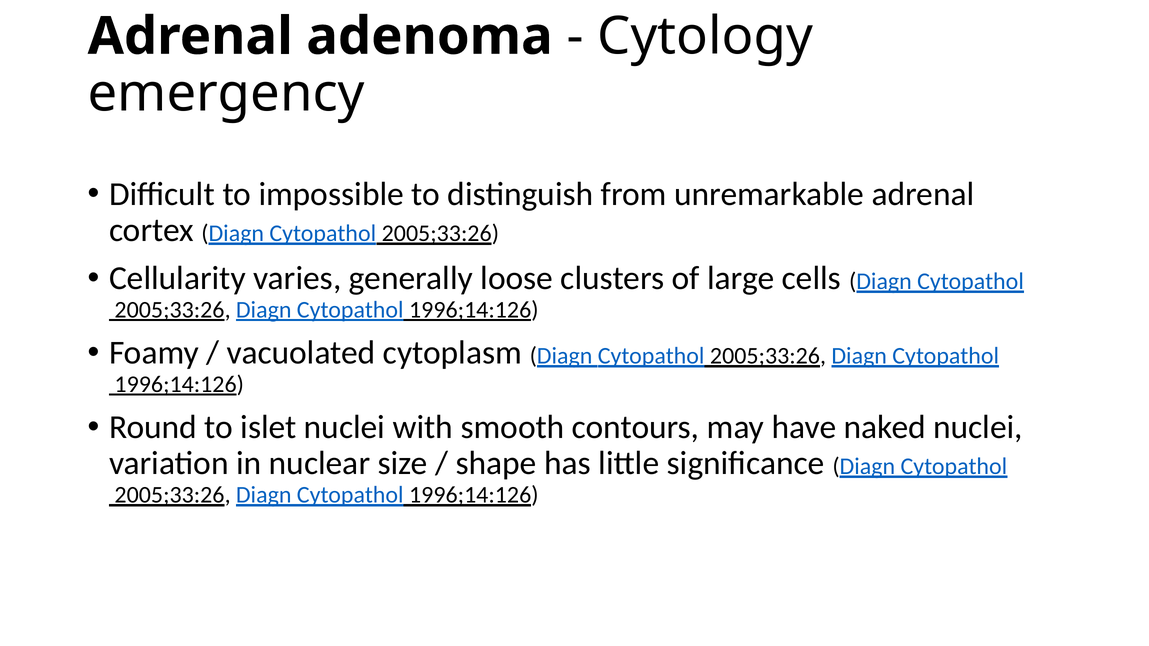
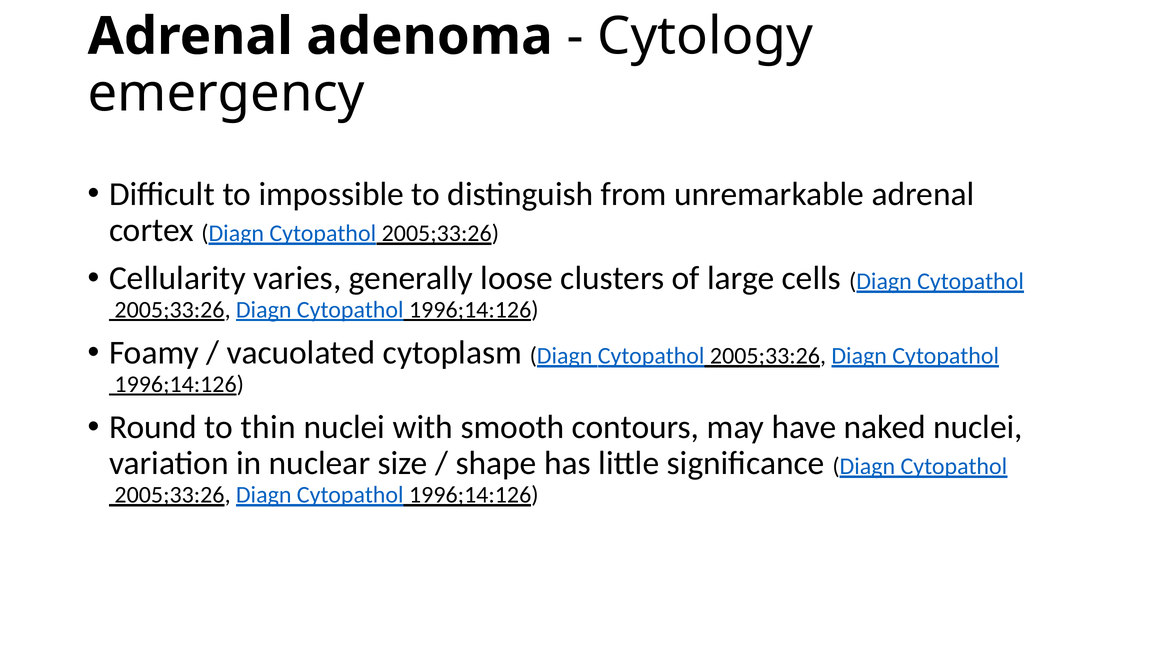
islet: islet -> thin
